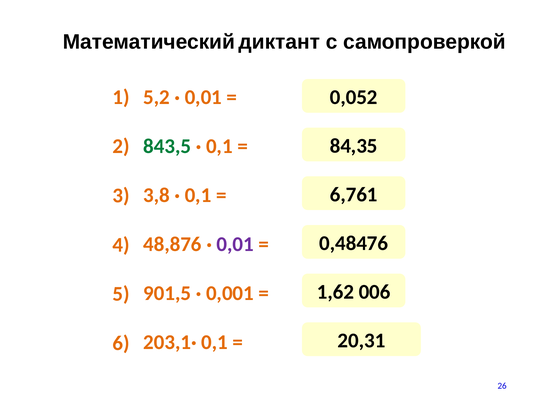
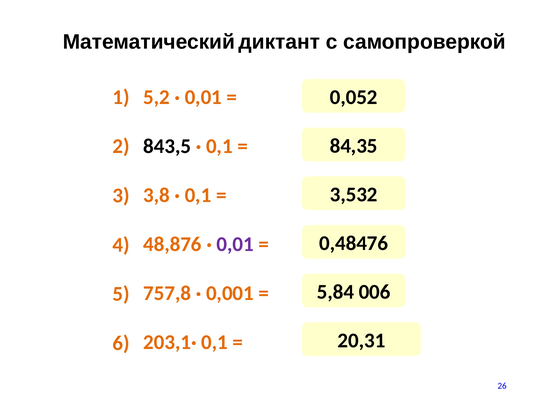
843,5 colour: green -> black
6,761: 6,761 -> 3,532
1,62: 1,62 -> 5,84
901,5: 901,5 -> 757,8
